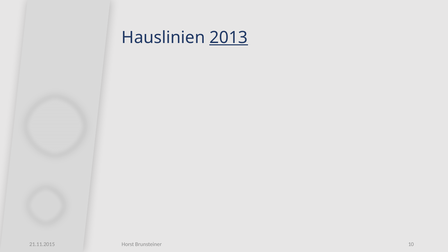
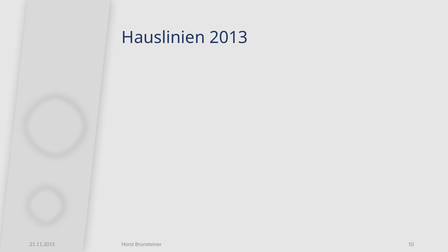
2013 underline: present -> none
